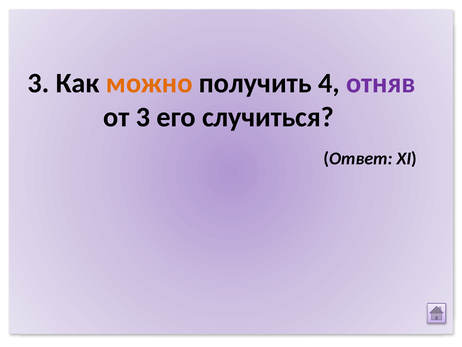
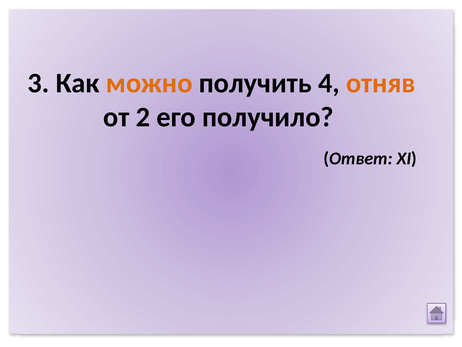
отняв colour: purple -> orange
от 3: 3 -> 2
случиться: случиться -> получило
